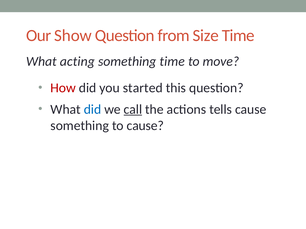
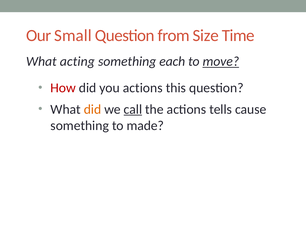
Show: Show -> Small
something time: time -> each
move underline: none -> present
you started: started -> actions
did at (92, 110) colour: blue -> orange
to cause: cause -> made
